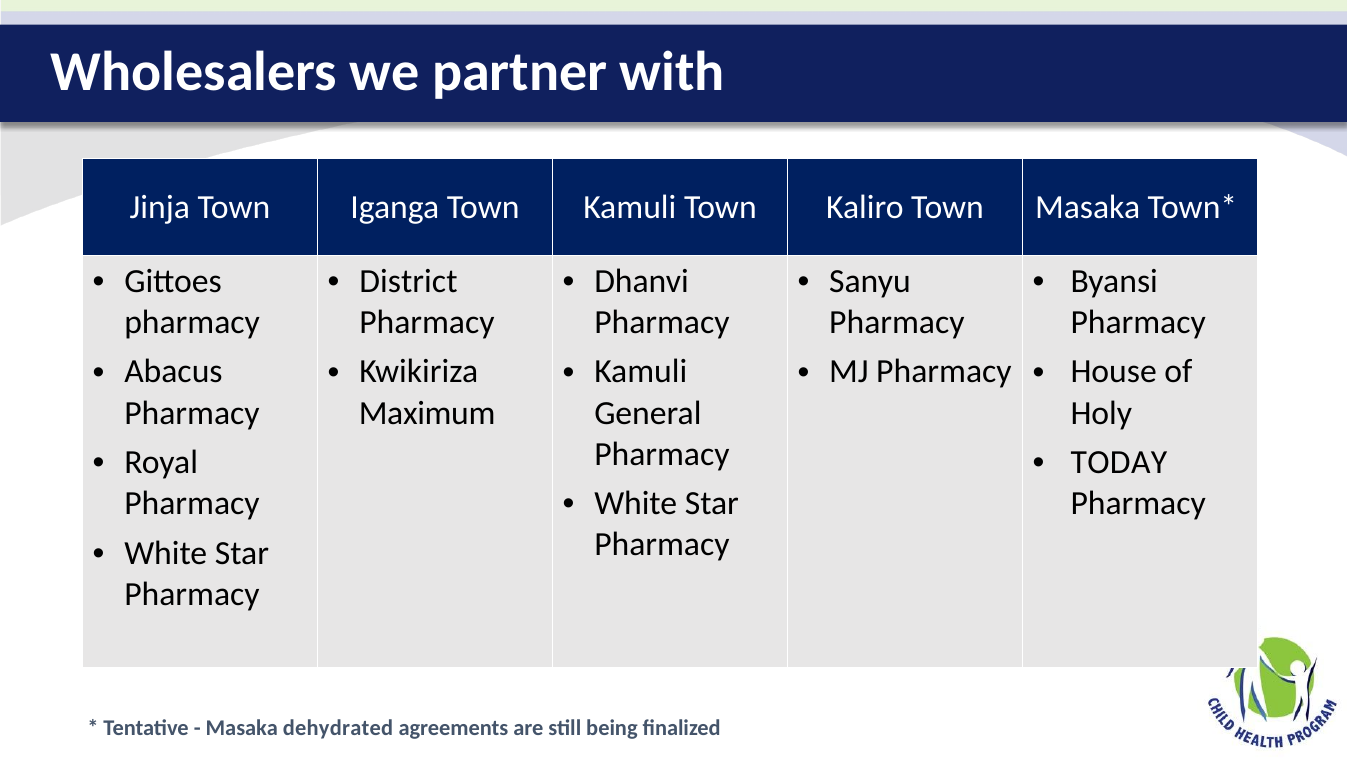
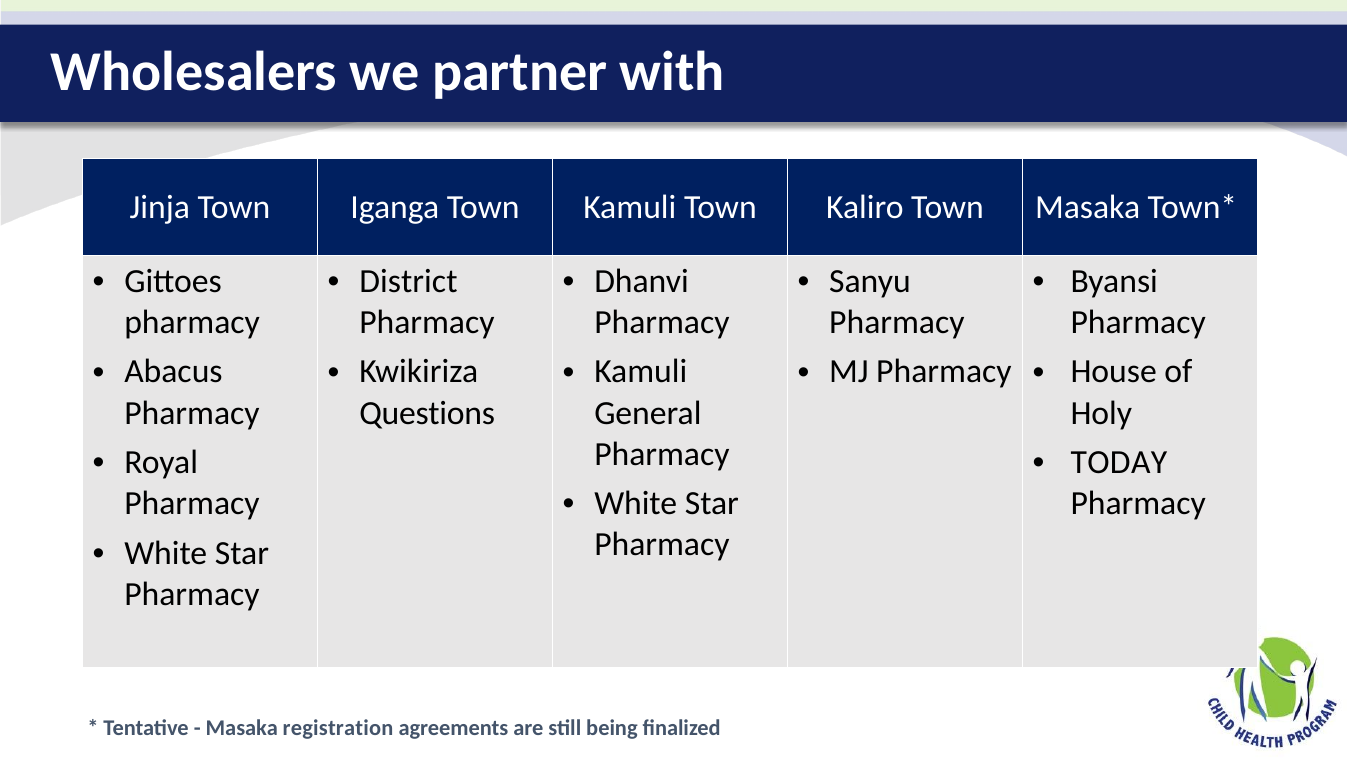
Maximum: Maximum -> Questions
dehydrated: dehydrated -> registration
